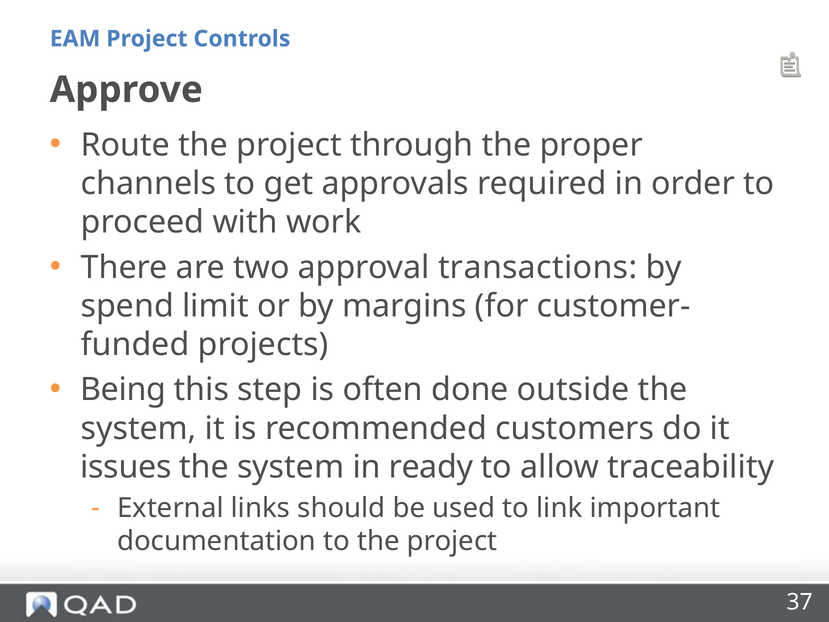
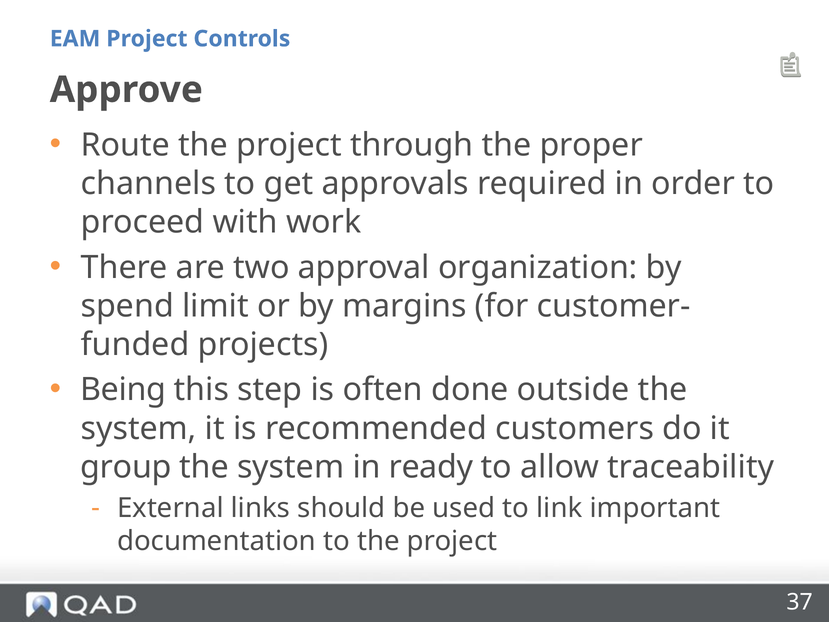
transactions: transactions -> organization
issues: issues -> group
